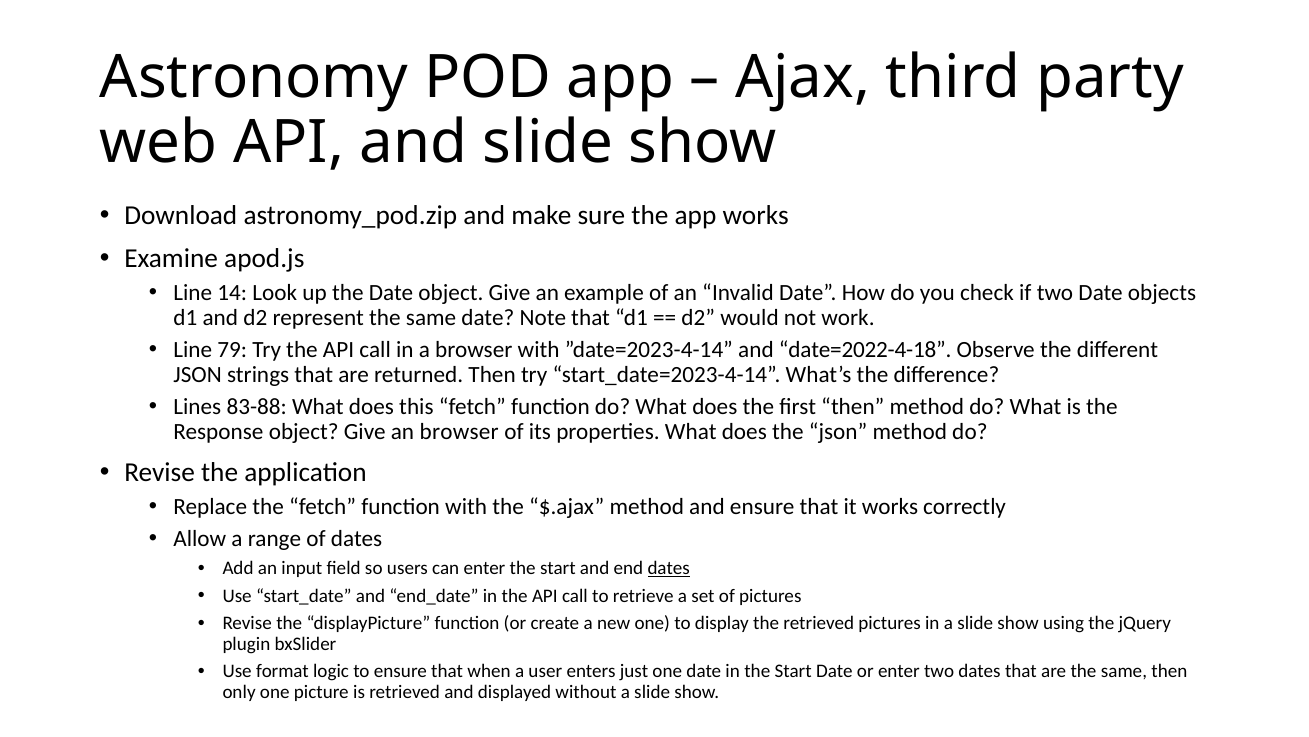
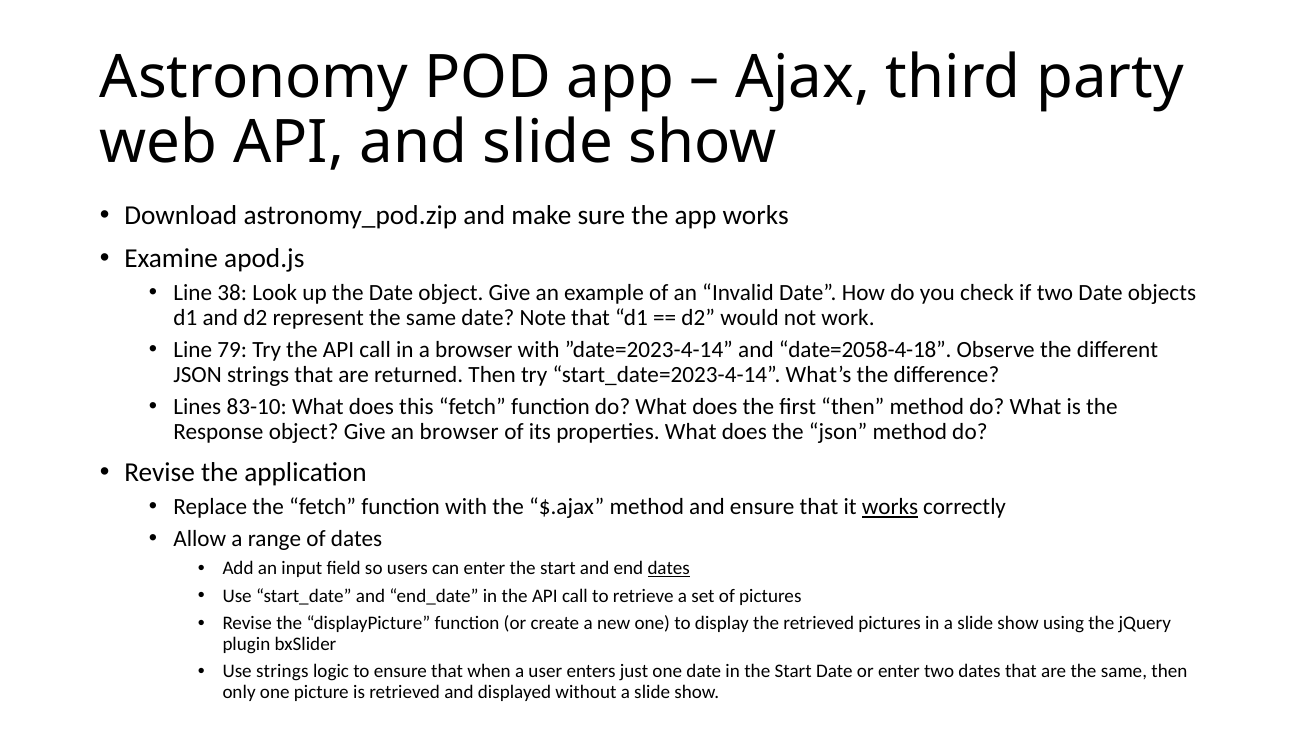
14: 14 -> 38
date=2022-4-18: date=2022-4-18 -> date=2058-4-18
83-88: 83-88 -> 83-10
works at (890, 506) underline: none -> present
Use format: format -> strings
